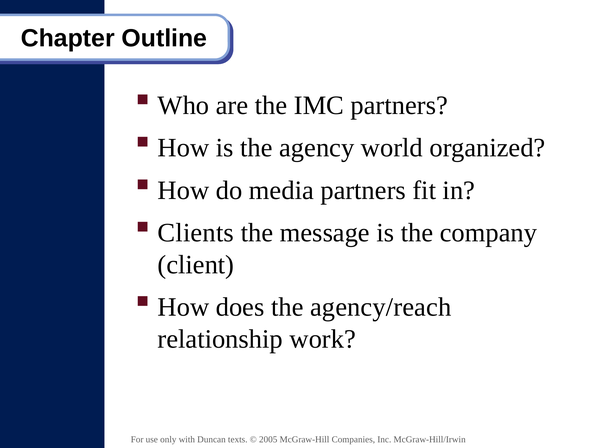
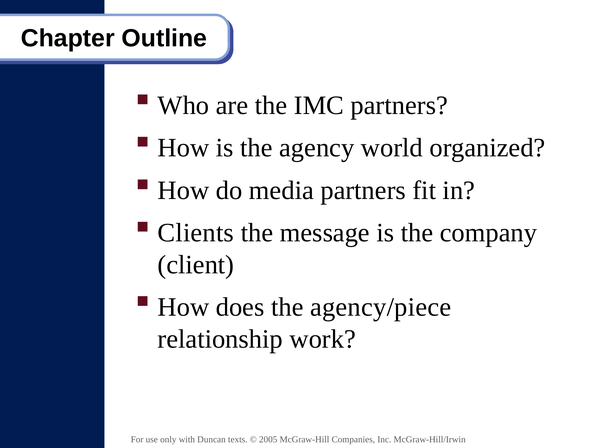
agency/reach: agency/reach -> agency/piece
